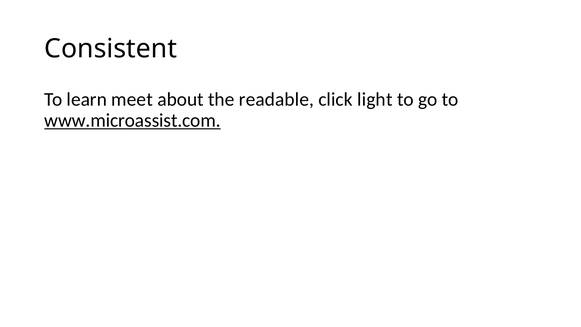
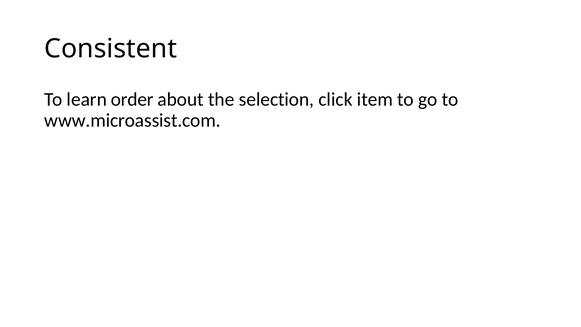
meet: meet -> order
readable: readable -> selection
light: light -> item
www.microassist.com underline: present -> none
